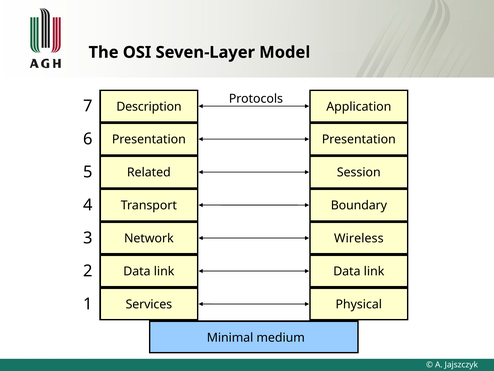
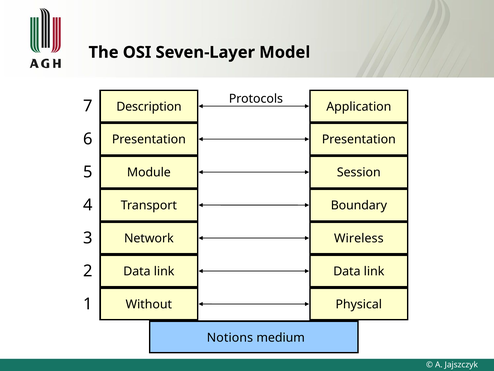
Related: Related -> Module
Services: Services -> Without
Minimal: Minimal -> Notions
